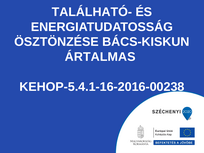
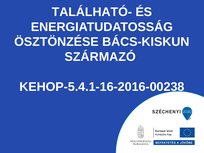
ÁRTALMAS: ÁRTALMAS -> SZÁRMAZÓ
